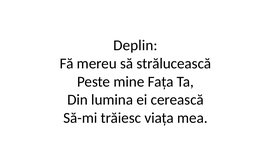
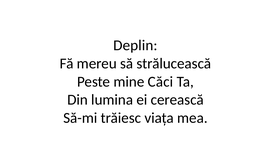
Fața: Fața -> Căci
